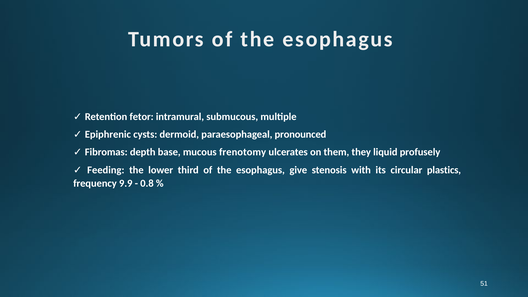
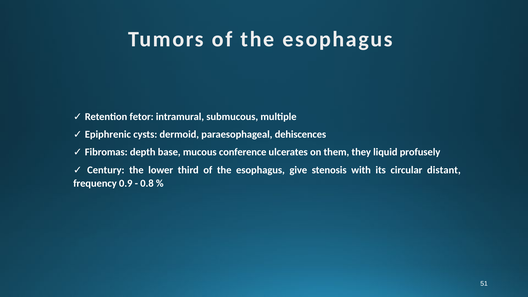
pronounced: pronounced -> dehiscences
frenotomy: frenotomy -> conference
Feeding: Feeding -> Century
plastics: plastics -> distant
9.9: 9.9 -> 0.9
